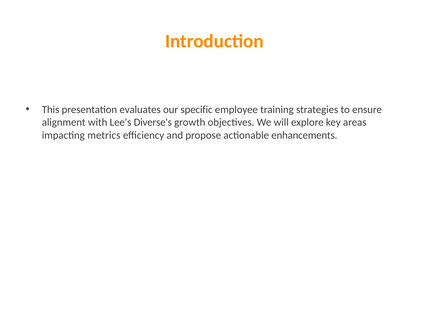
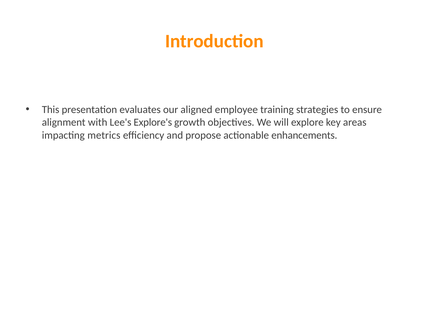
specific: specific -> aligned
Diverse's: Diverse's -> Explore's
